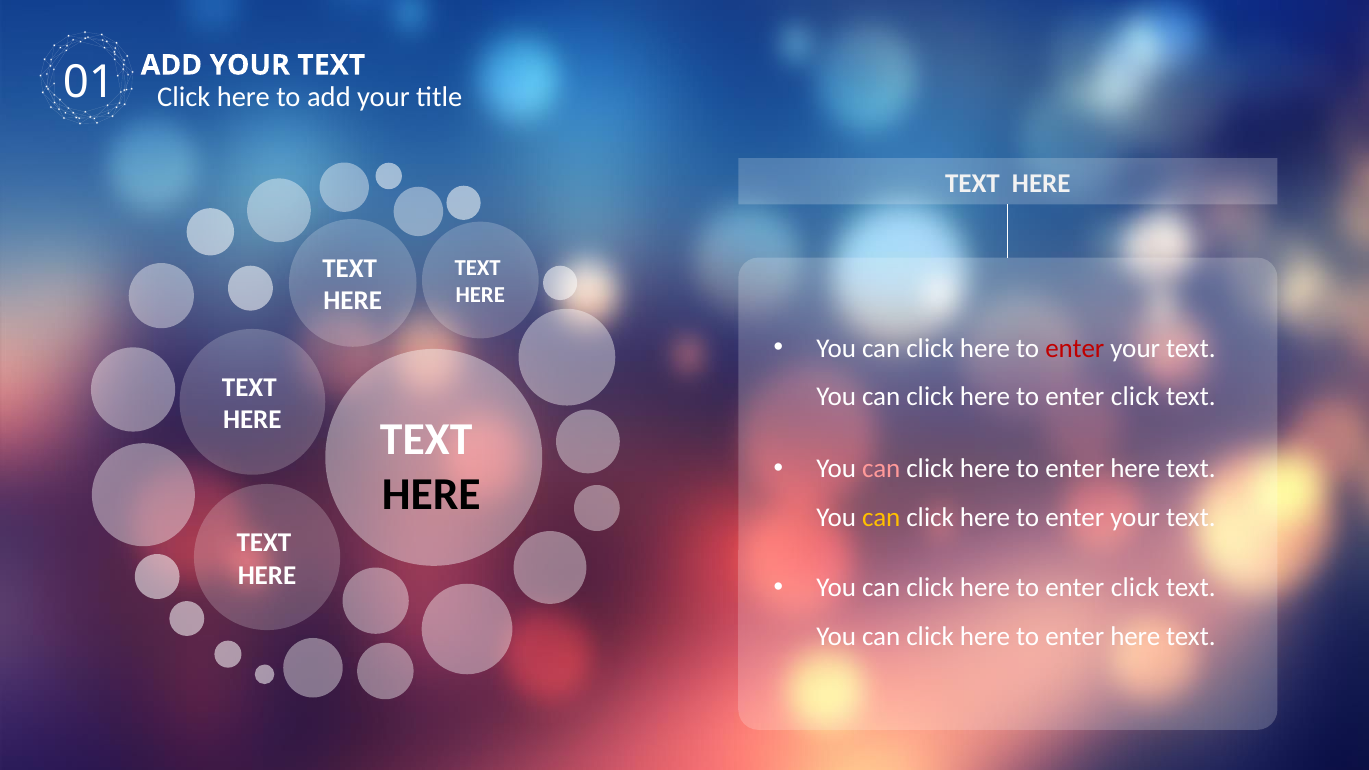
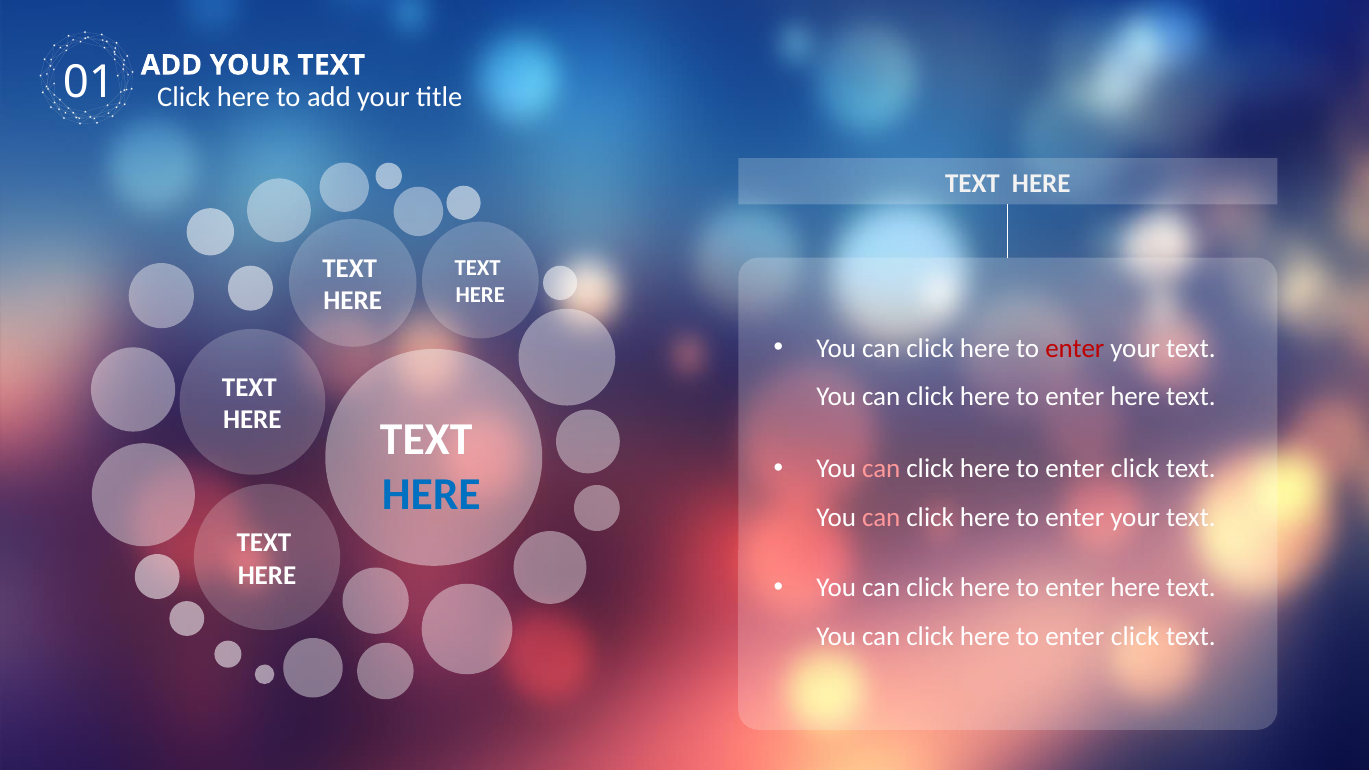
click at (1135, 397): click -> here
here at (1135, 469): here -> click
HERE at (431, 494) colour: black -> blue
can at (881, 518) colour: yellow -> pink
click at (1135, 588): click -> here
here at (1135, 636): here -> click
